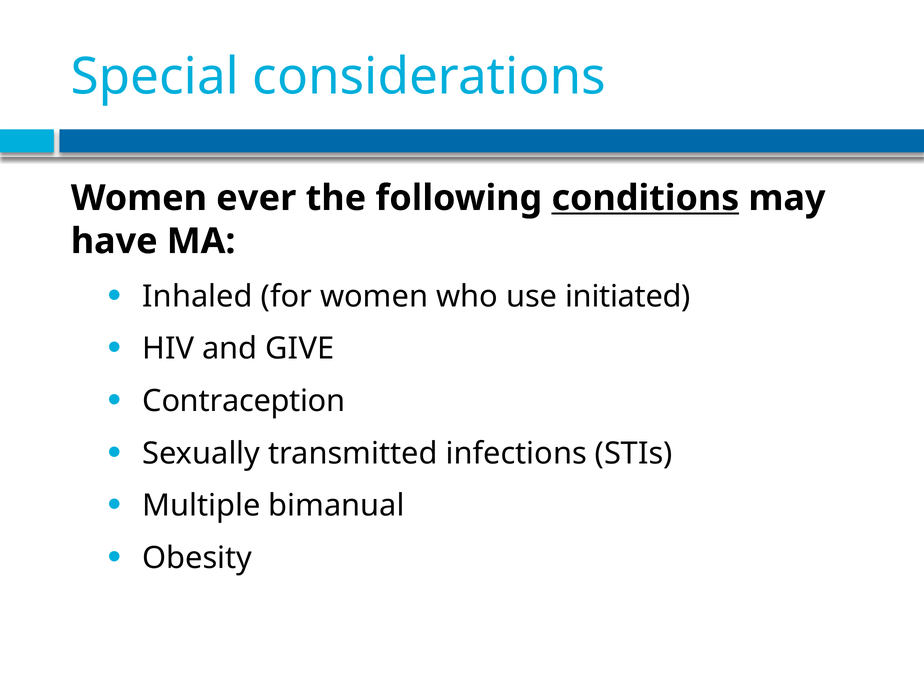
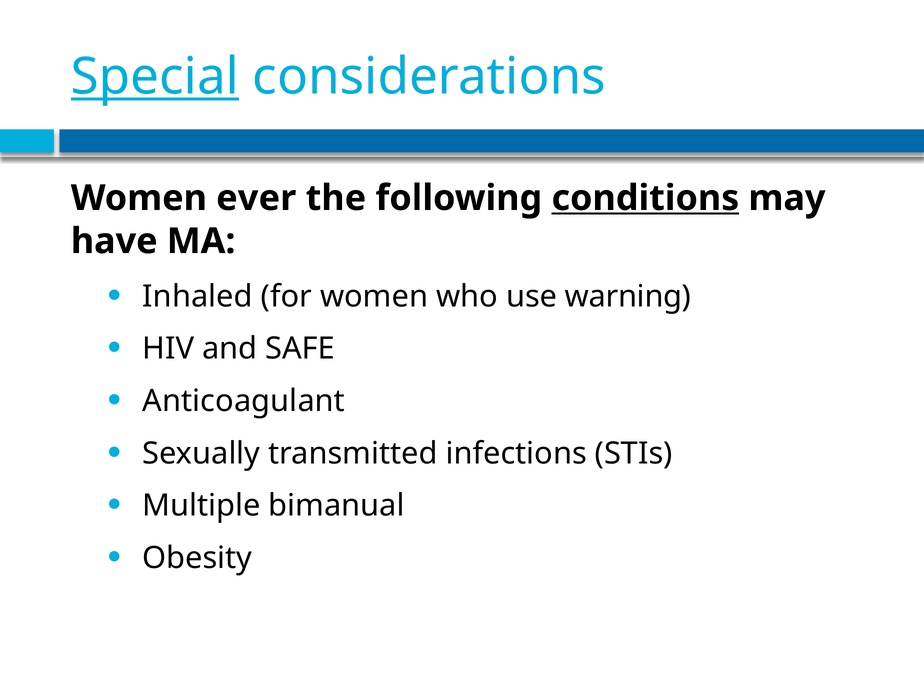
Special underline: none -> present
initiated: initiated -> warning
GIVE: GIVE -> SAFE
Contraception: Contraception -> Anticoagulant
